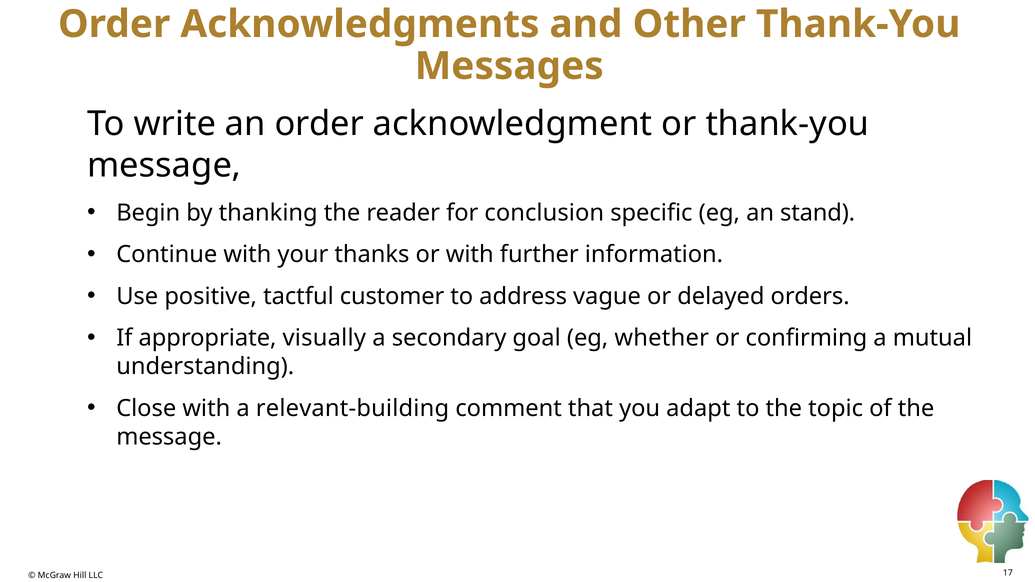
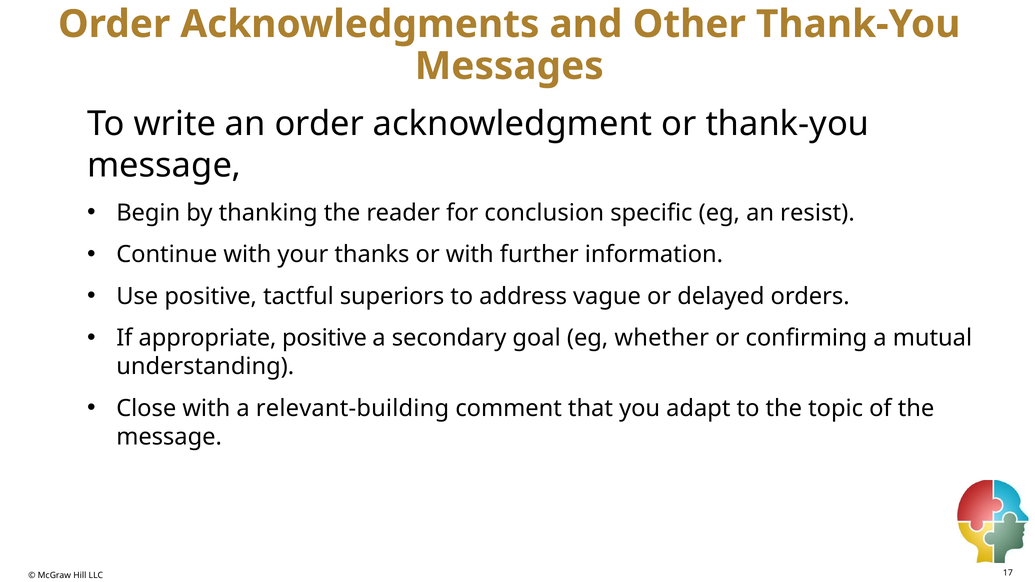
stand: stand -> resist
customer: customer -> superiors
appropriate visually: visually -> positive
